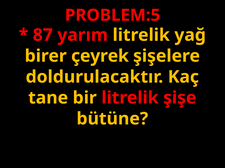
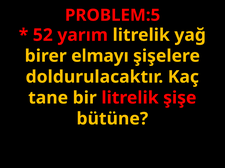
87: 87 -> 52
çeyrek: çeyrek -> elmayı
